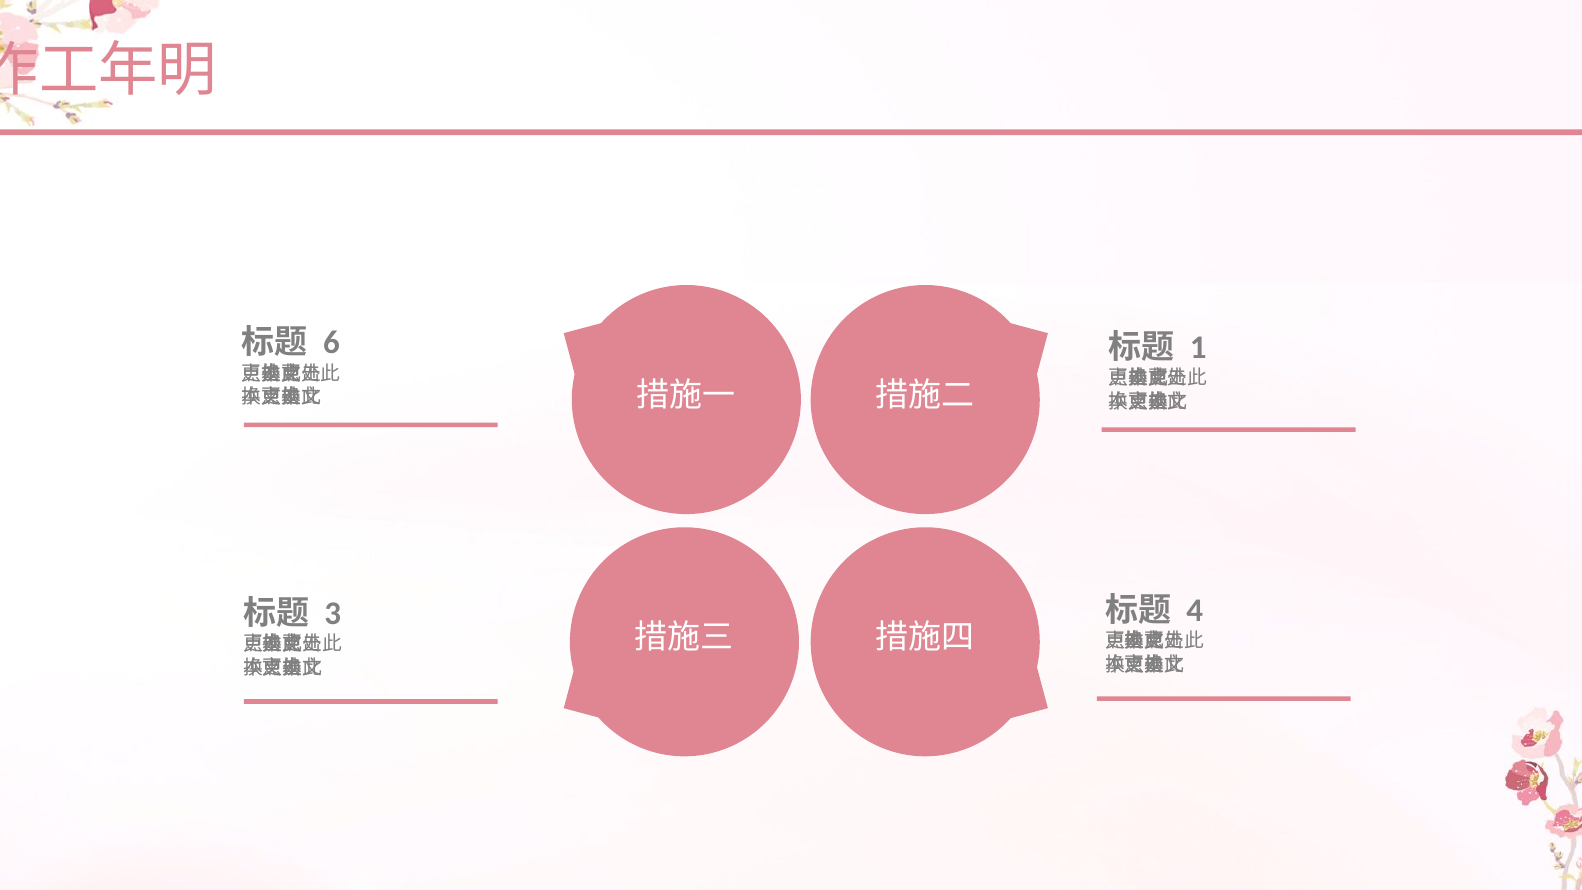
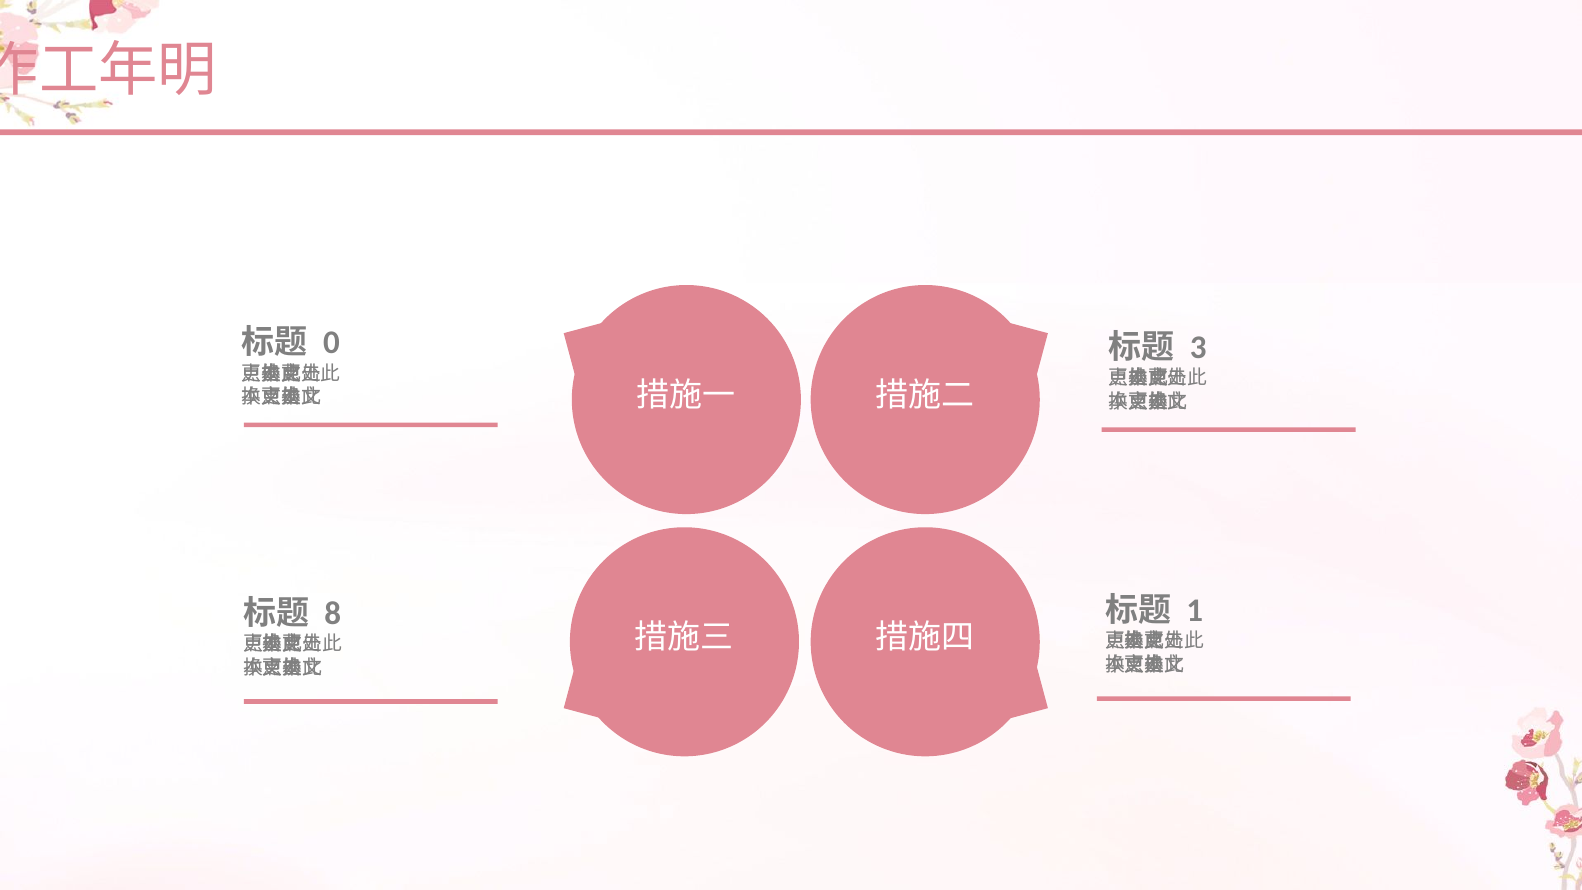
6: 6 -> 0
1: 1 -> 3
4: 4 -> 1
3: 3 -> 8
